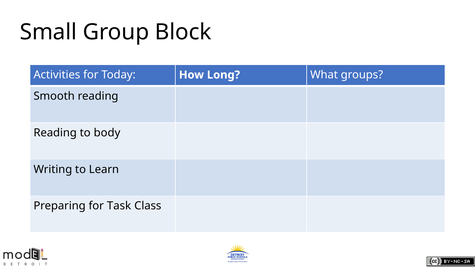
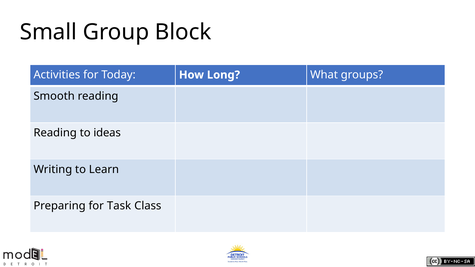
body: body -> ideas
